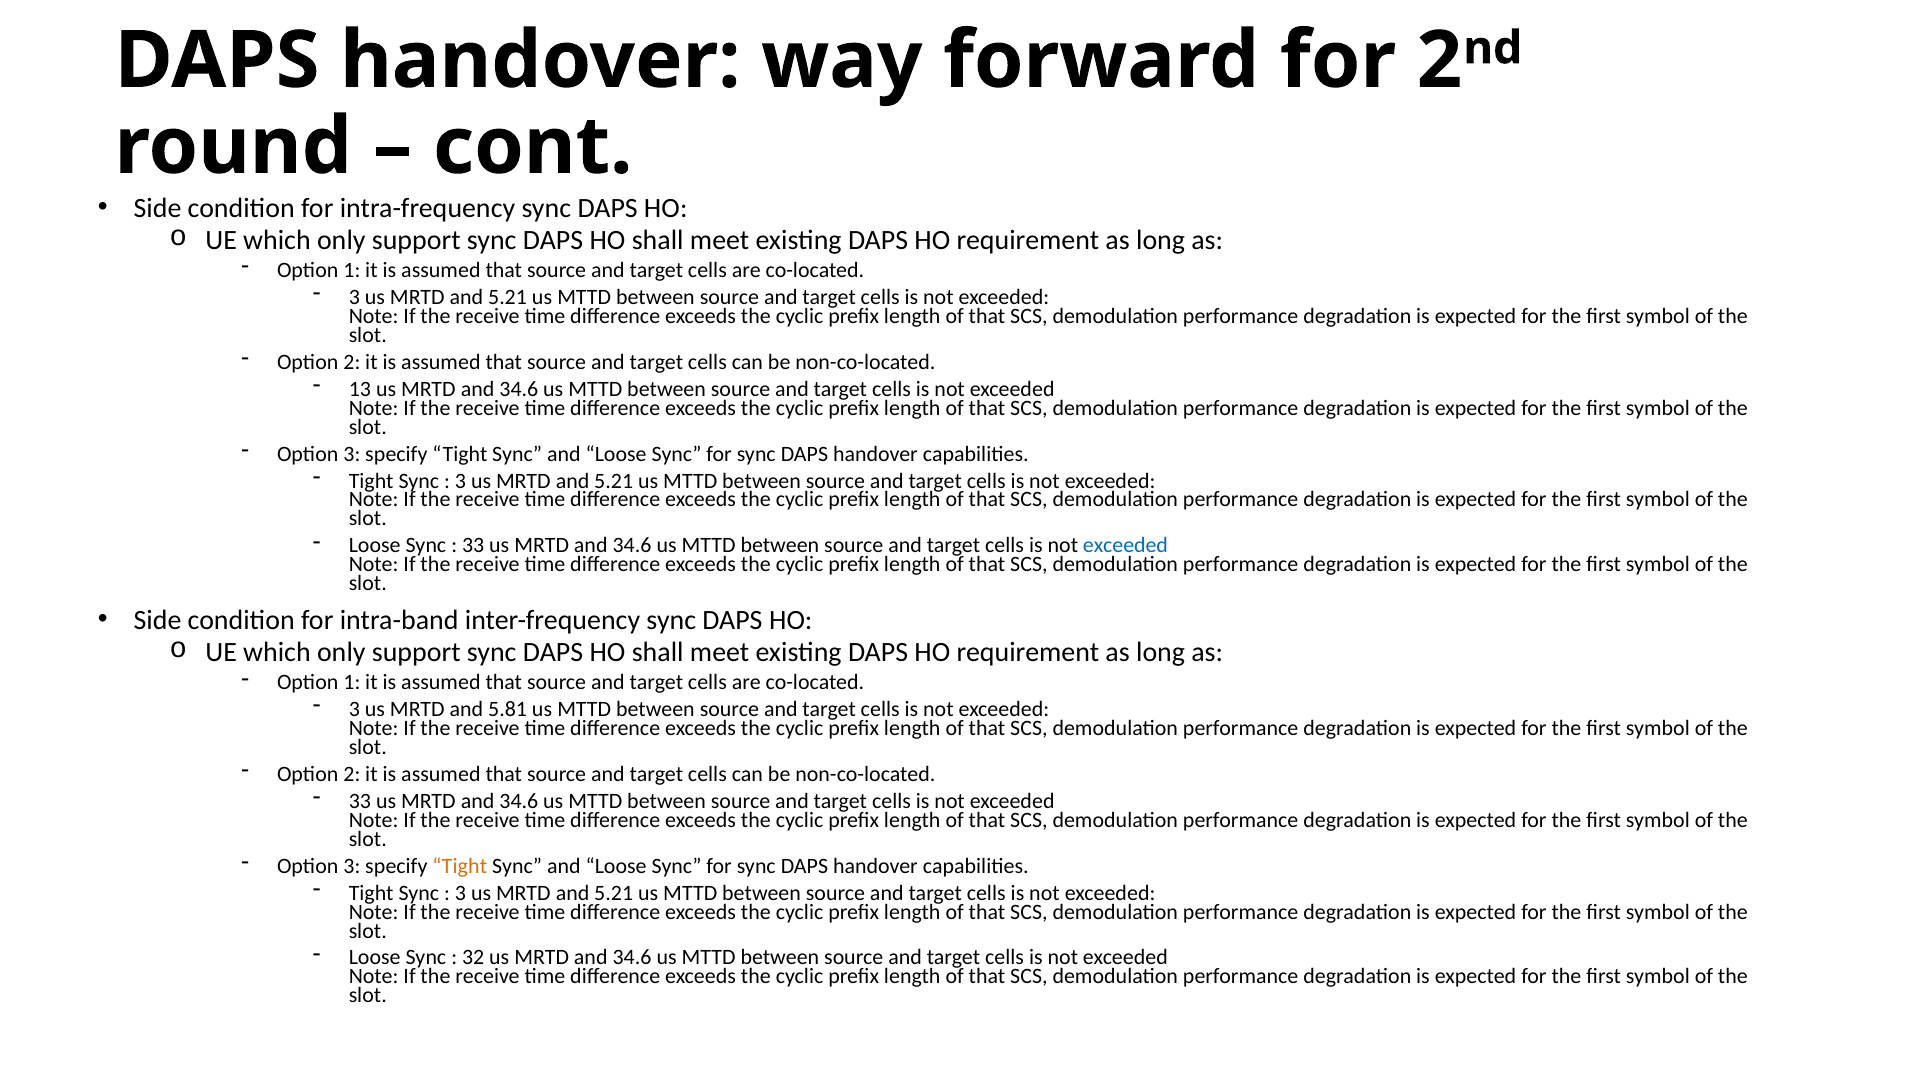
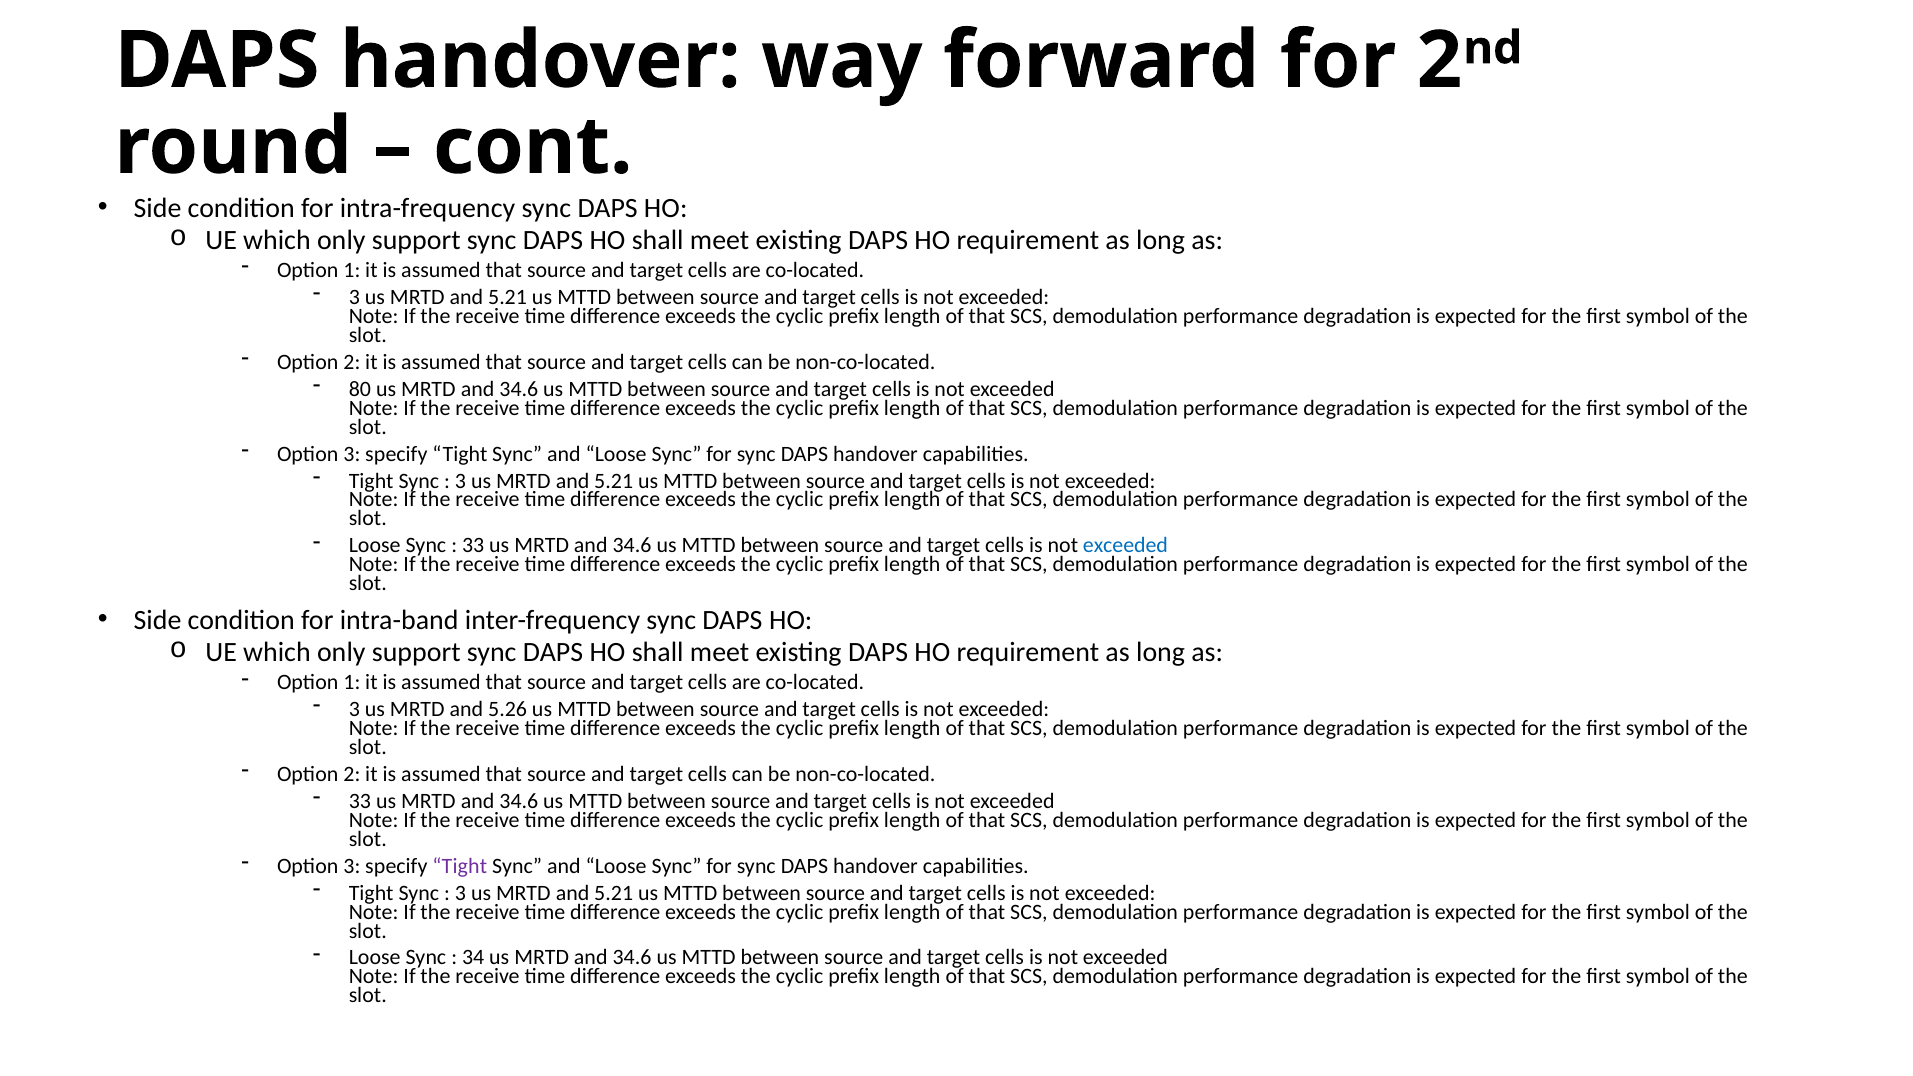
13: 13 -> 80
5.81: 5.81 -> 5.26
Tight at (460, 866) colour: orange -> purple
32: 32 -> 34
